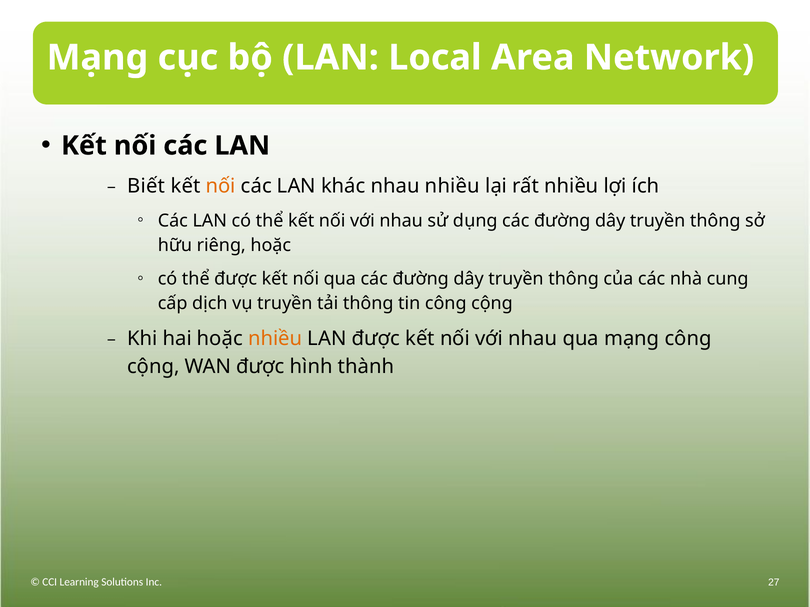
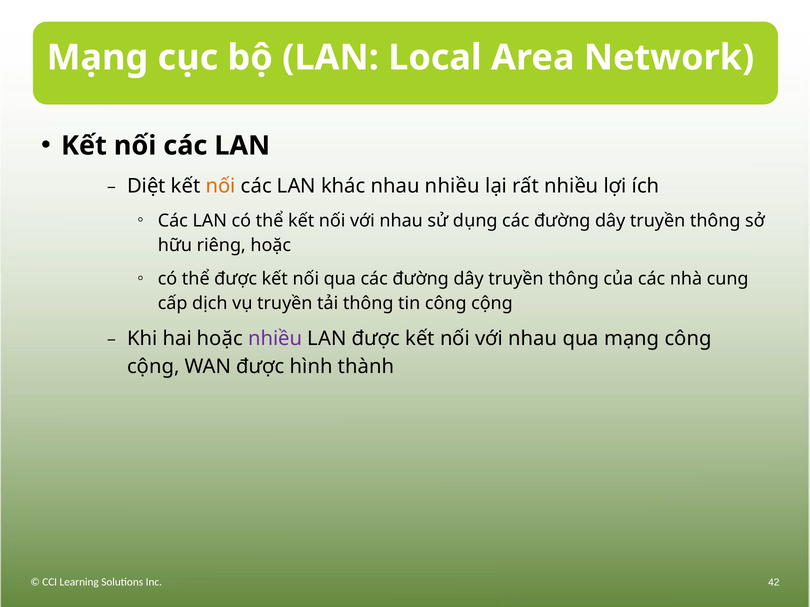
Biết: Biết -> Diệt
nhiều at (275, 339) colour: orange -> purple
27: 27 -> 42
